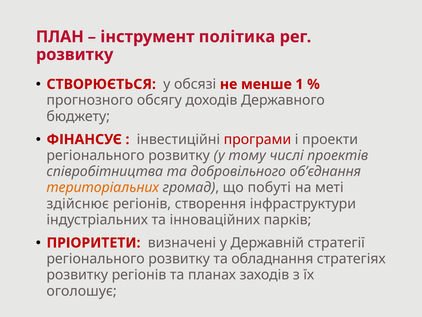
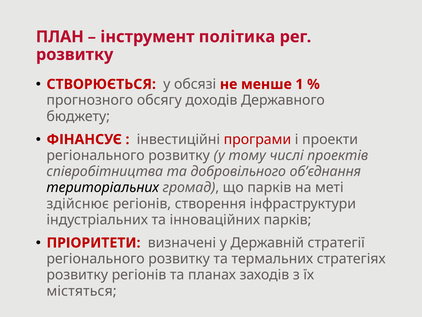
територіальних colour: orange -> black
що побуті: побуті -> парків
обладнання: обладнання -> термальних
оголошує: оголошує -> містяться
